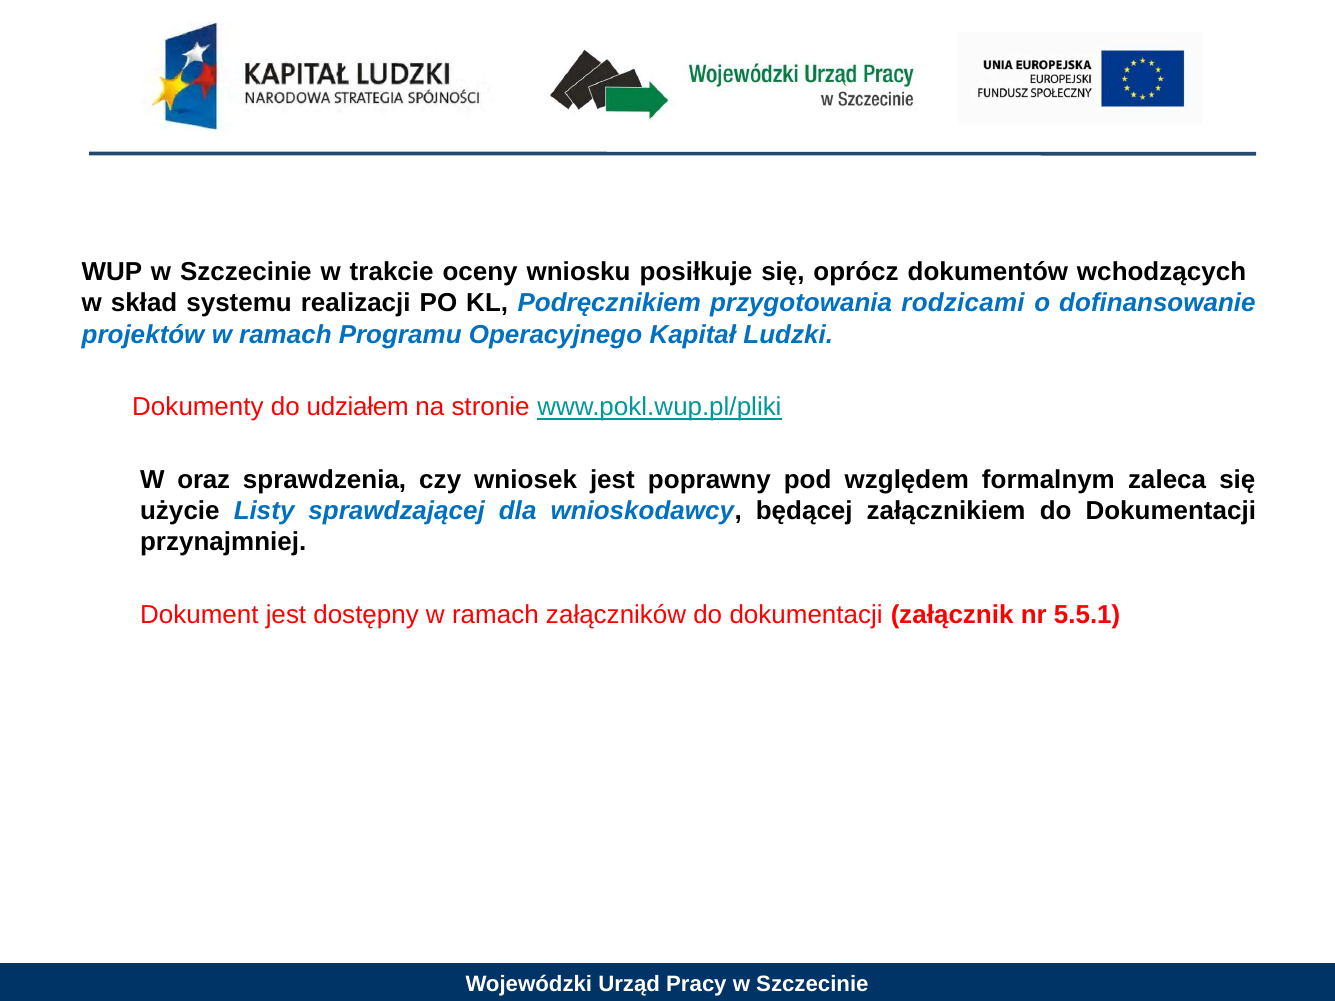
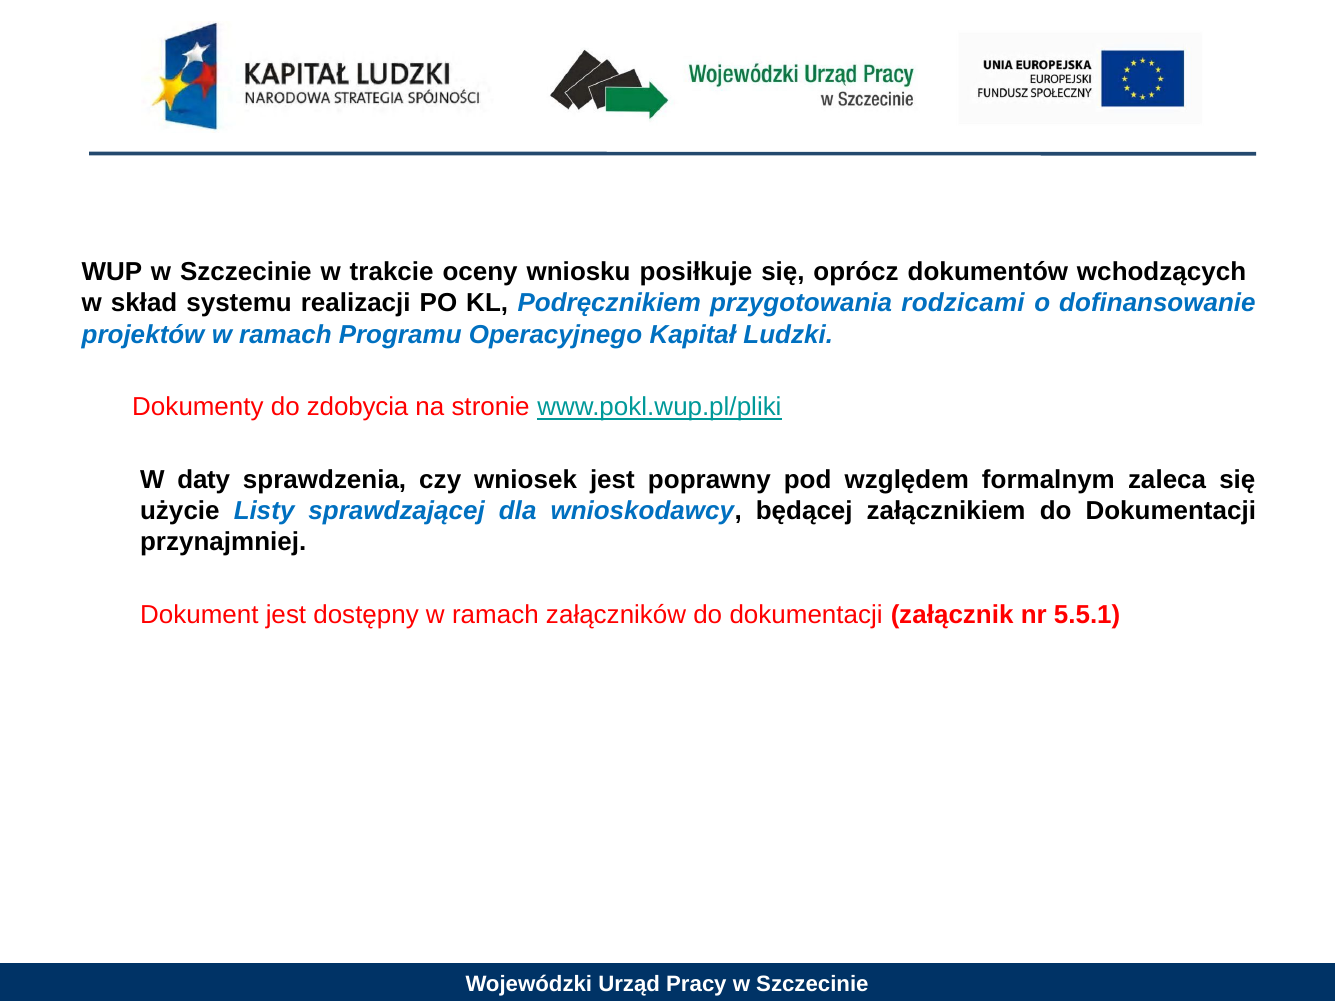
udziałem: udziałem -> zdobycia
oraz: oraz -> daty
